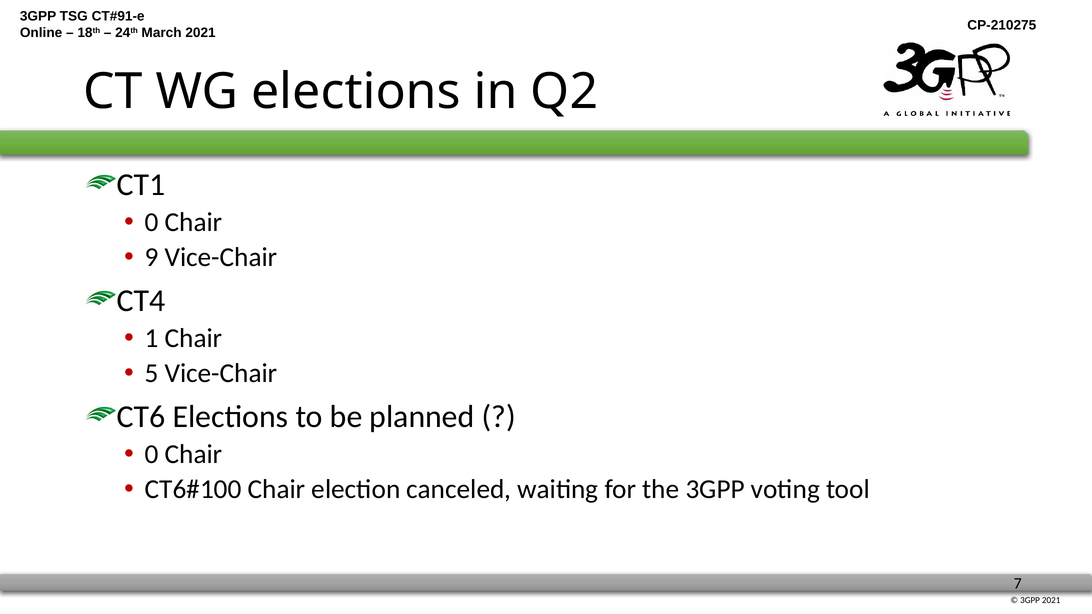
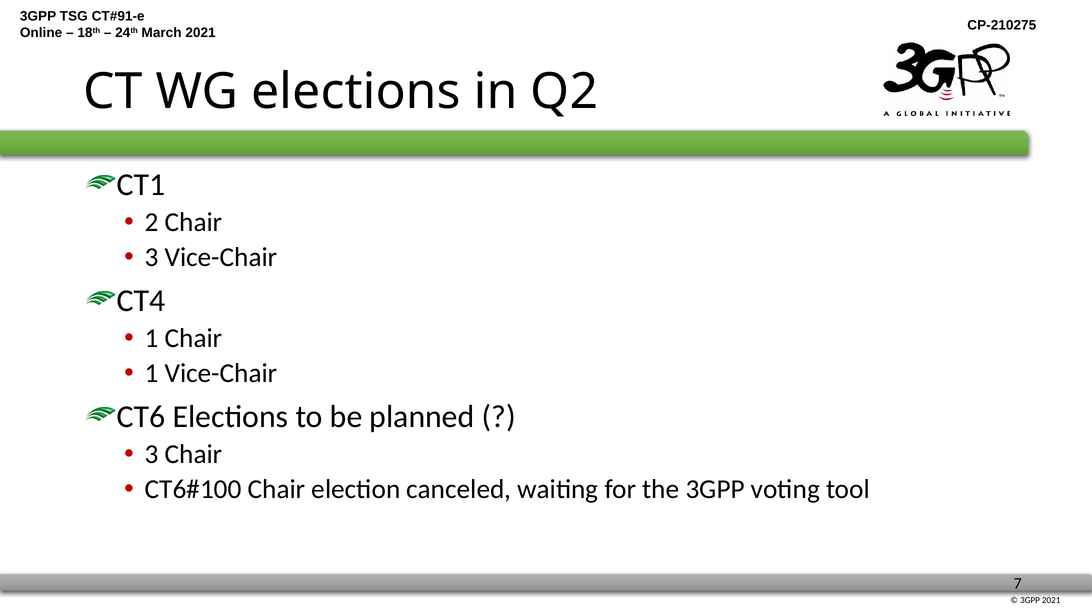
0 at (152, 222): 0 -> 2
9 at (152, 257): 9 -> 3
5 at (152, 373): 5 -> 1
0 at (152, 454): 0 -> 3
